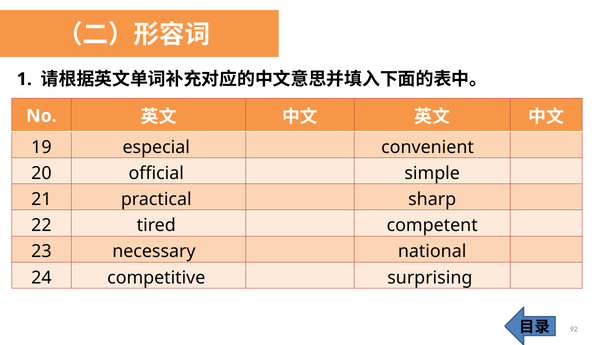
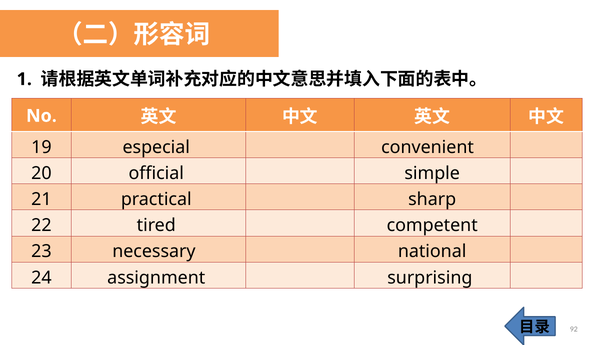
competitive: competitive -> assignment
